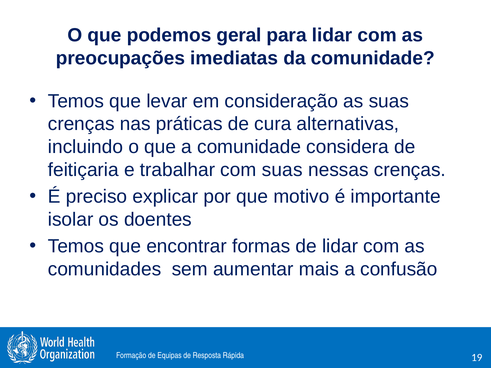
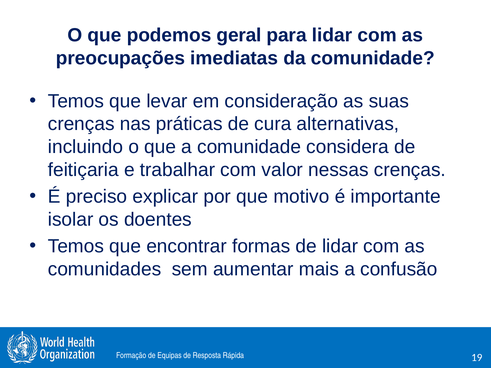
com suas: suas -> valor
